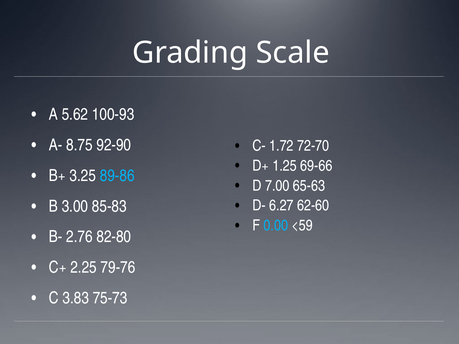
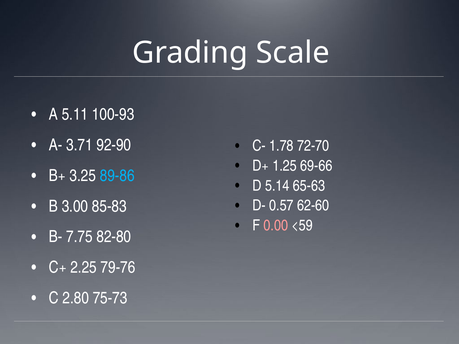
5.62: 5.62 -> 5.11
8.75: 8.75 -> 3.71
1.72: 1.72 -> 1.78
7.00: 7.00 -> 5.14
6.27: 6.27 -> 0.57
0.00 colour: light blue -> pink
2.76: 2.76 -> 7.75
3.83: 3.83 -> 2.80
